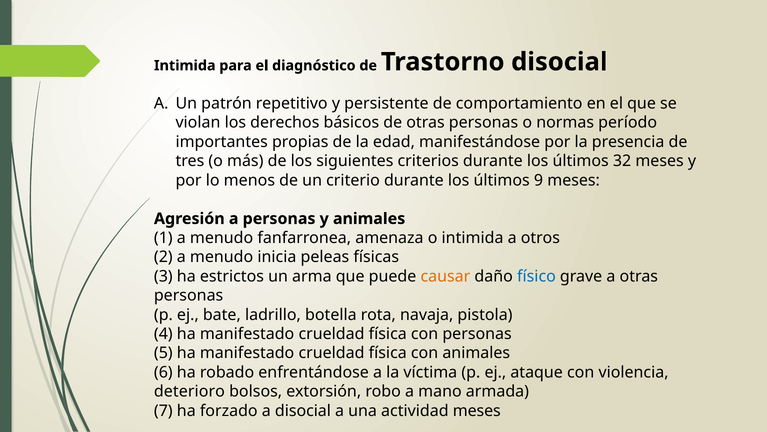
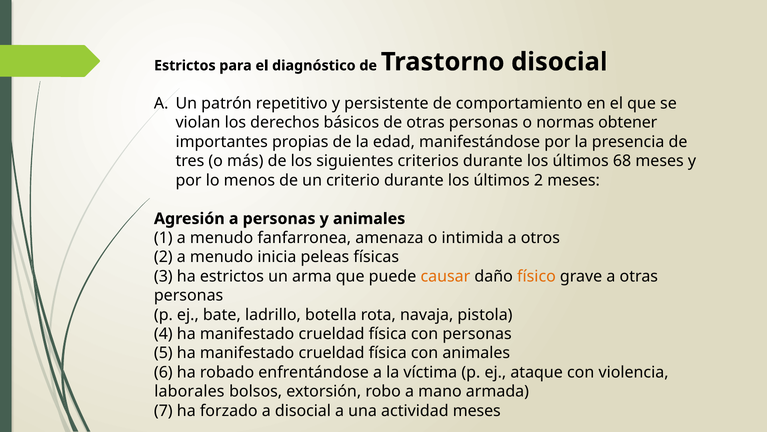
Intimida at (185, 66): Intimida -> Estrictos
período: período -> obtener
32: 32 -> 68
últimos 9: 9 -> 2
físico colour: blue -> orange
deterioro: deterioro -> laborales
